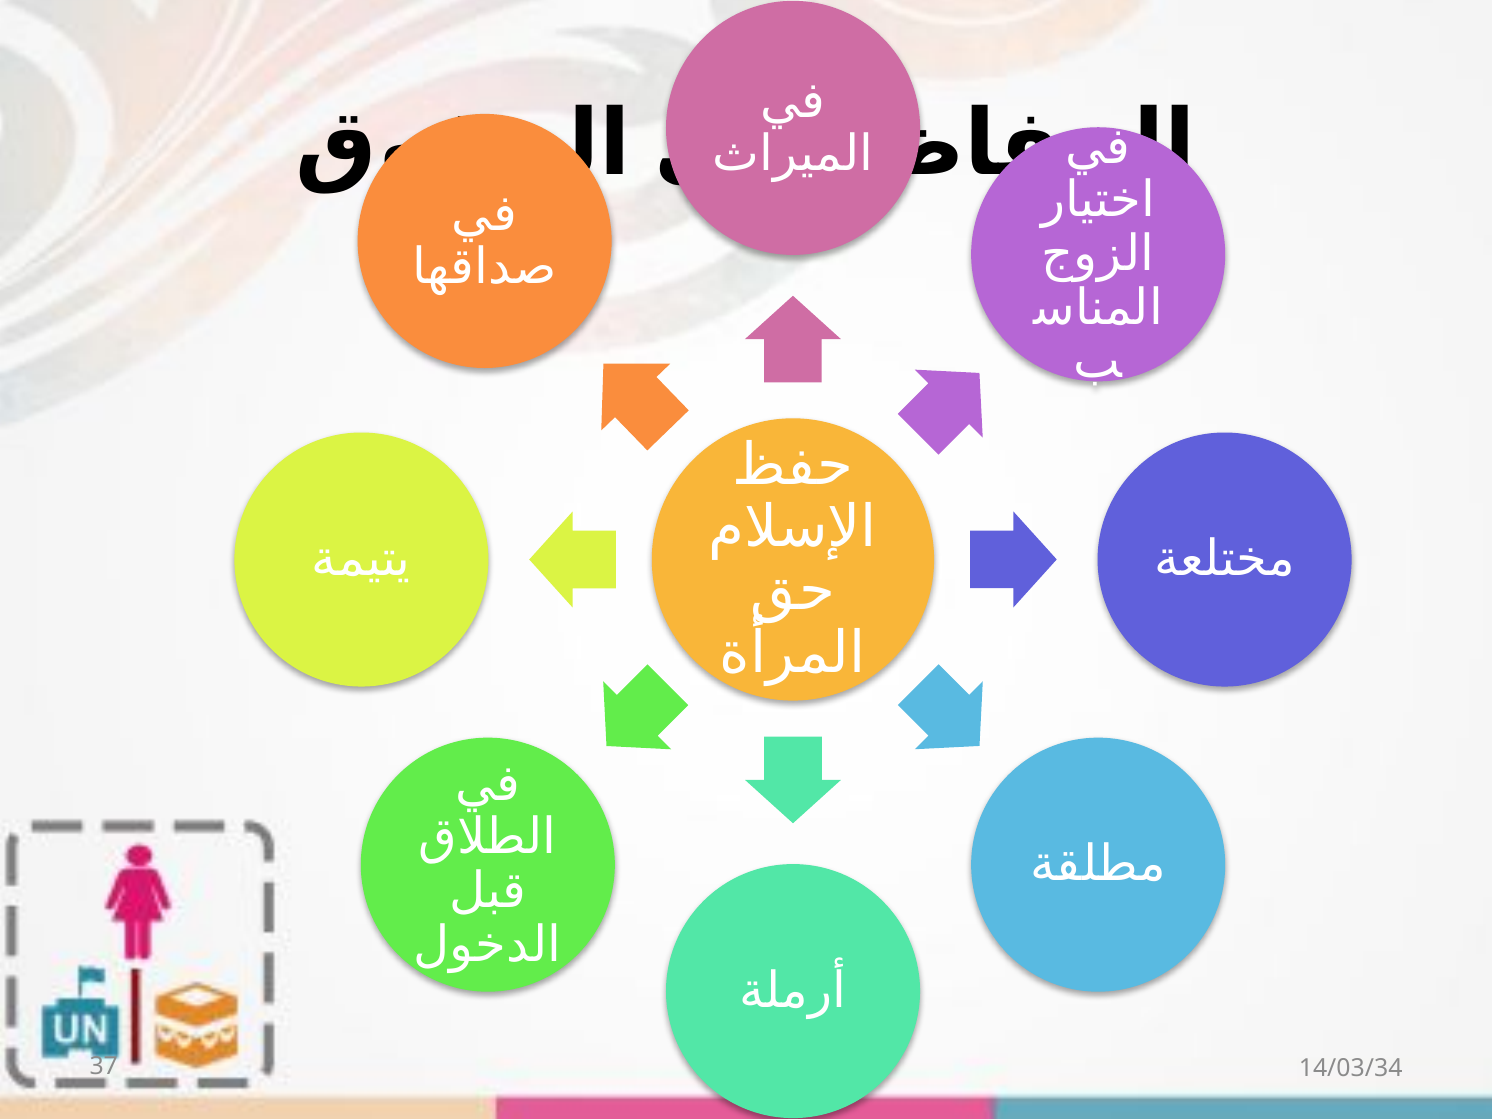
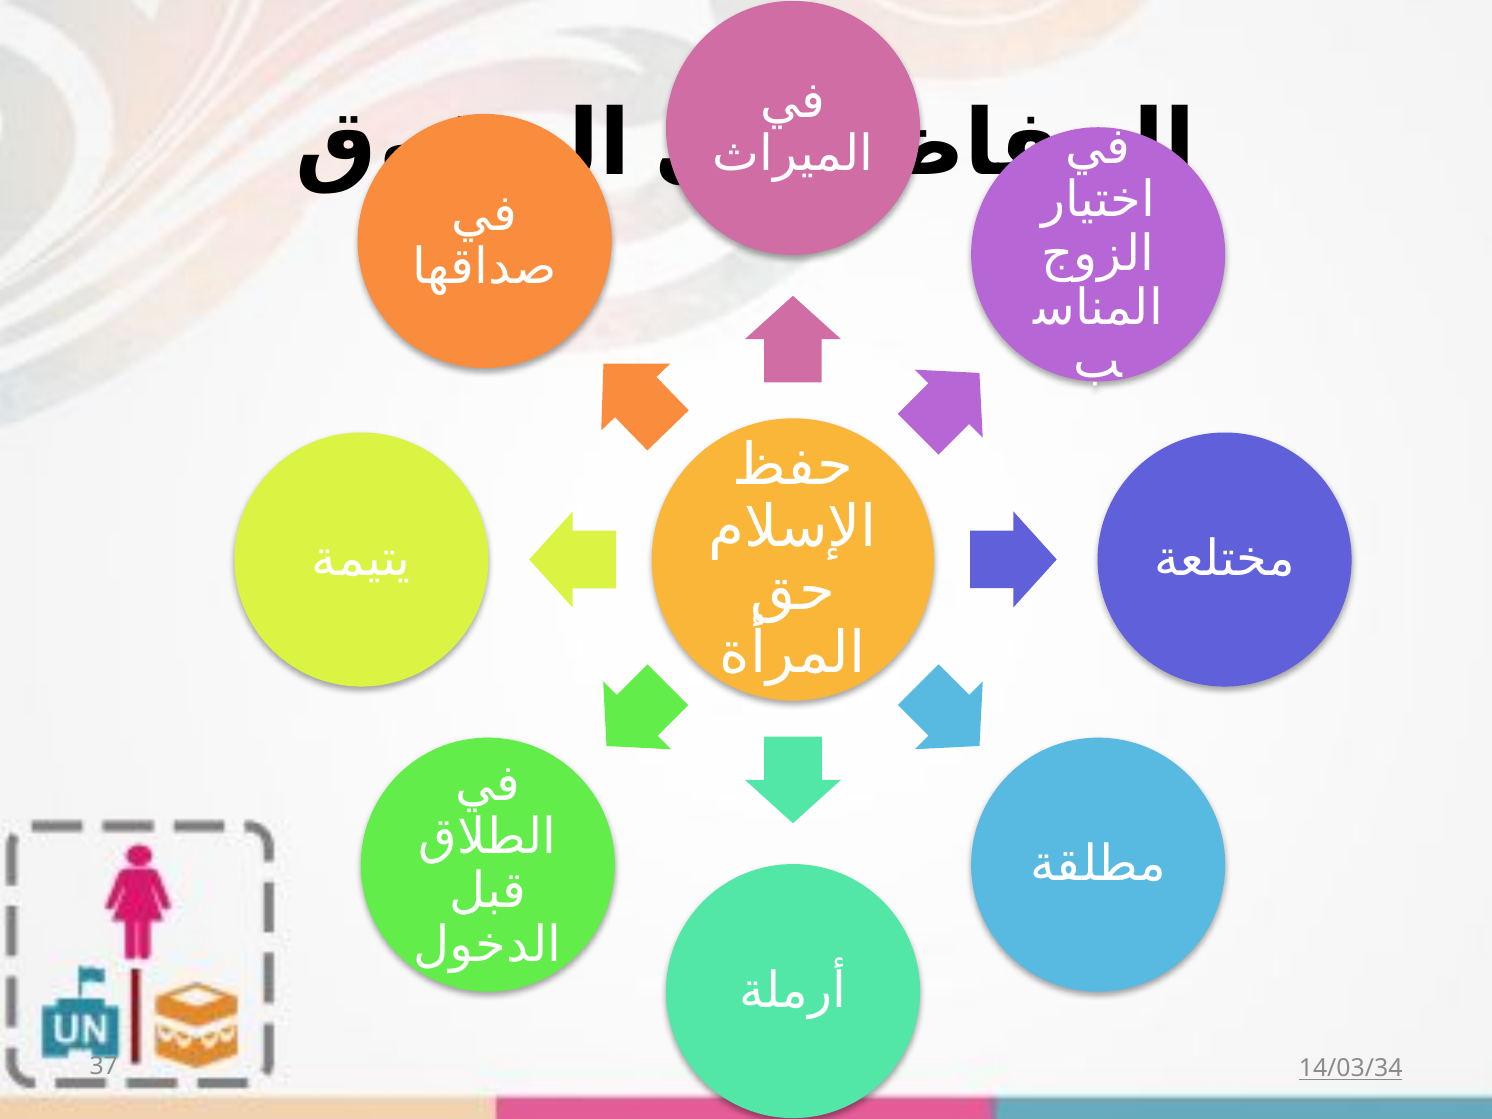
14/03/34 underline: none -> present
